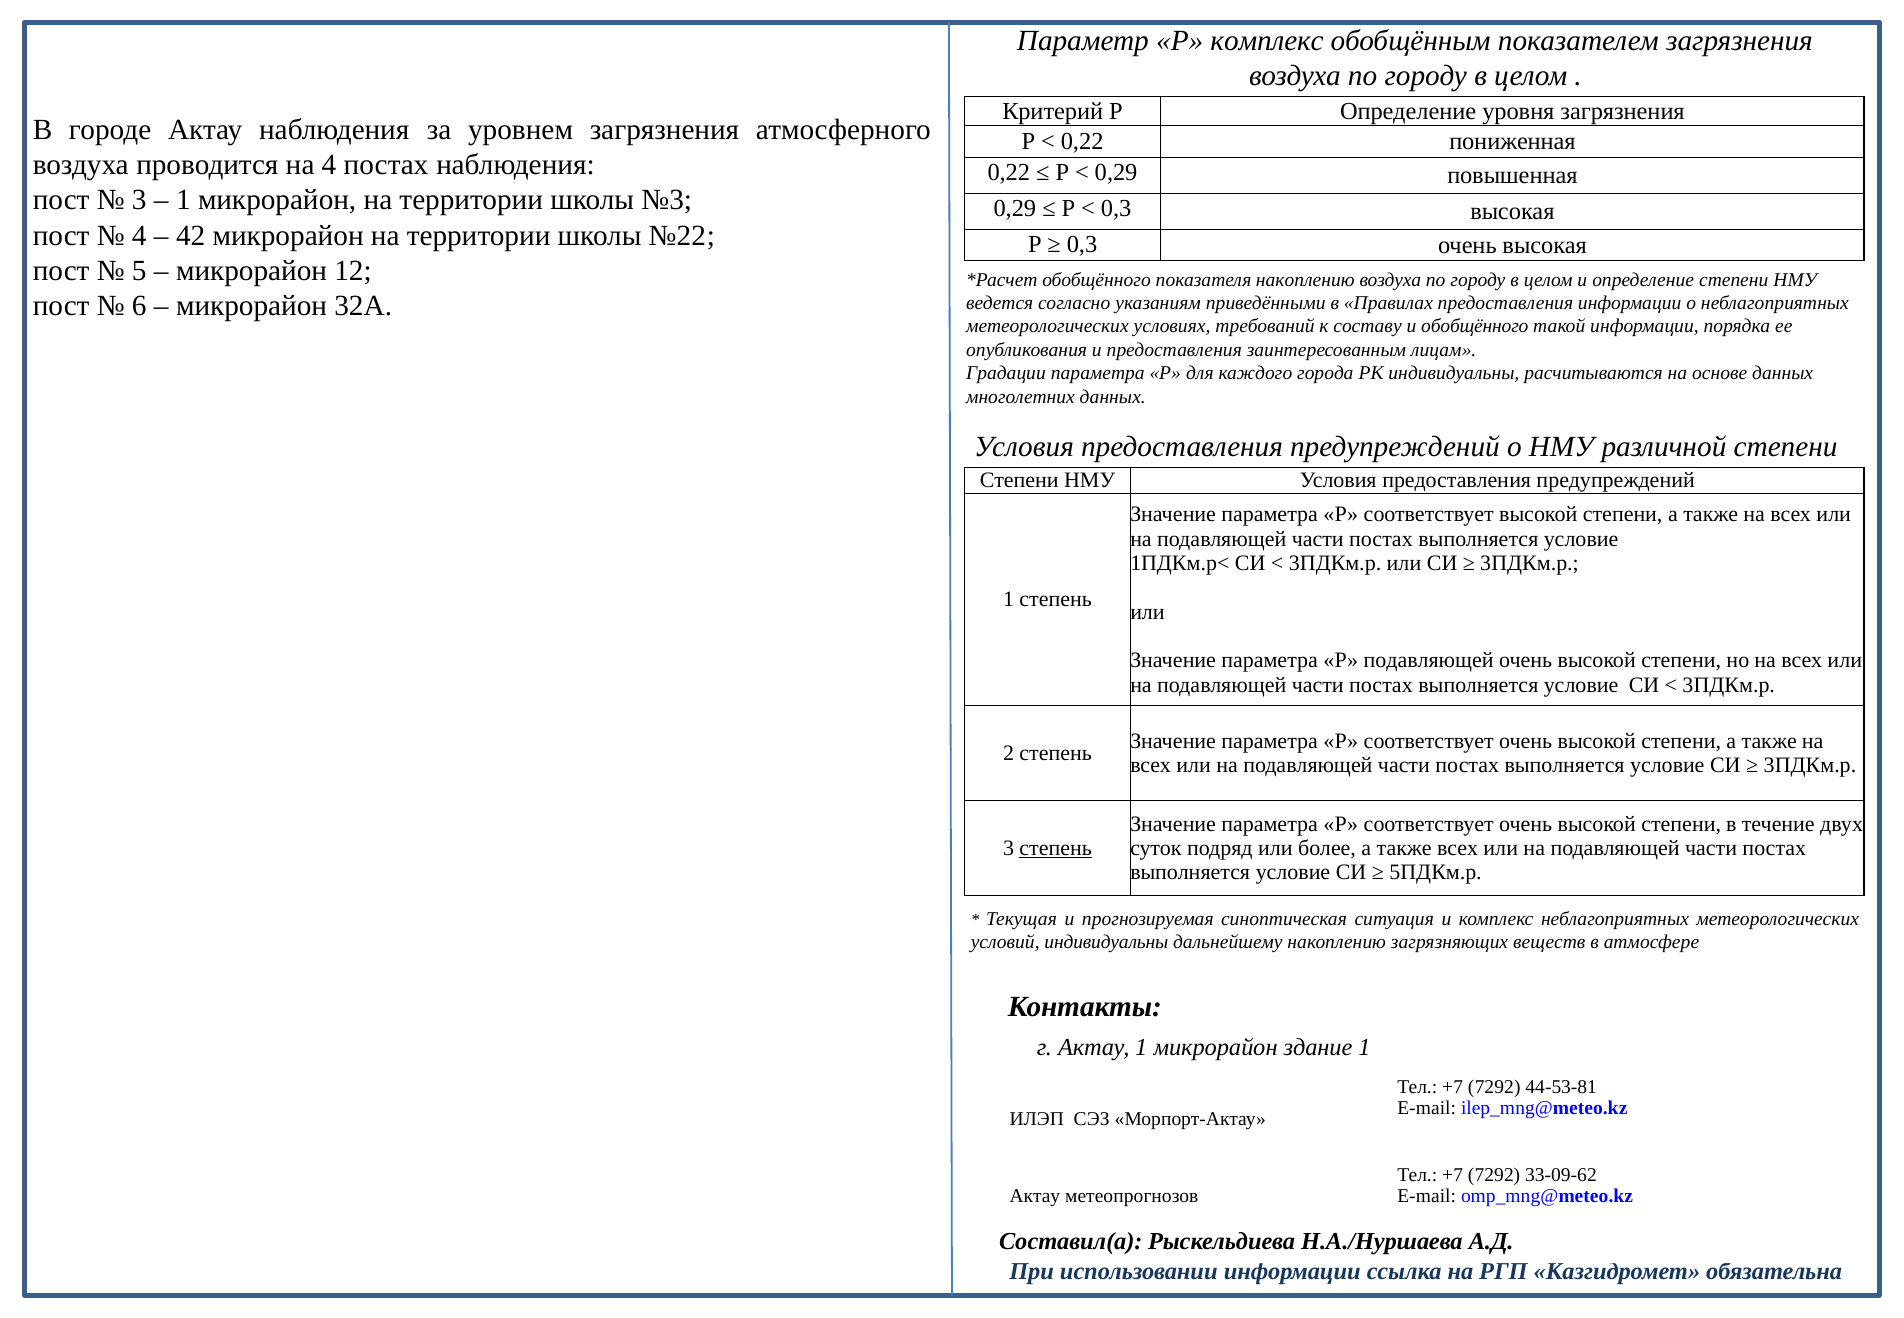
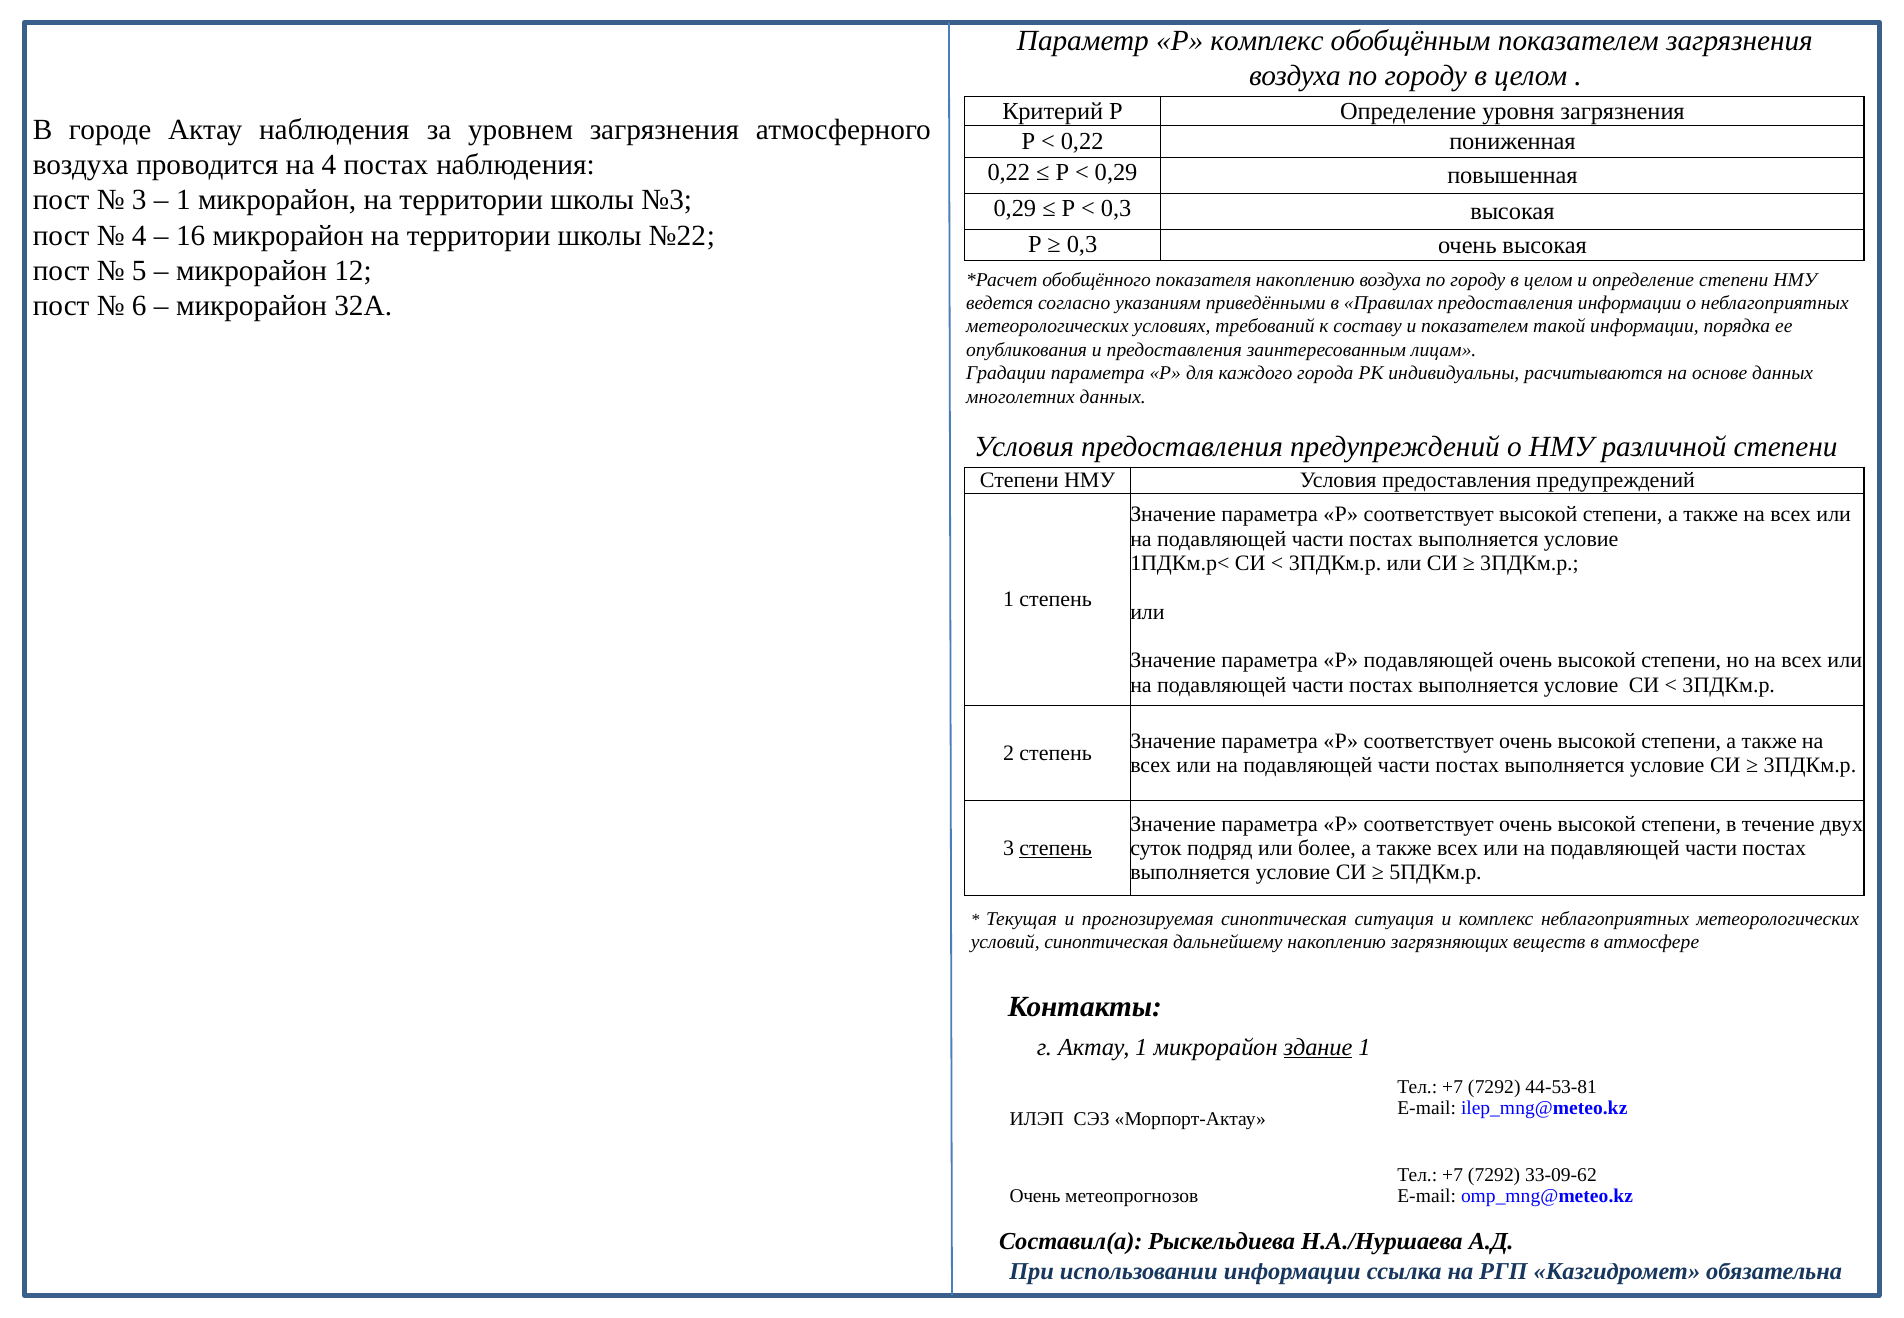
42: 42 -> 16
и обобщённого: обобщённого -> показателем
условий индивидуальны: индивидуальны -> синоптическая
здание underline: none -> present
Актау at (1035, 1196): Актау -> Очень
